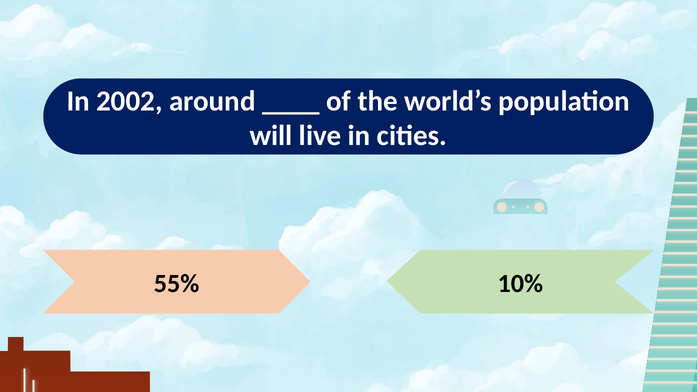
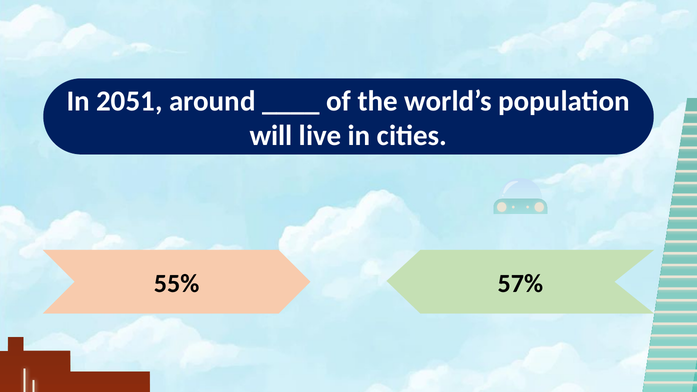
2002: 2002 -> 2051
10%: 10% -> 57%
